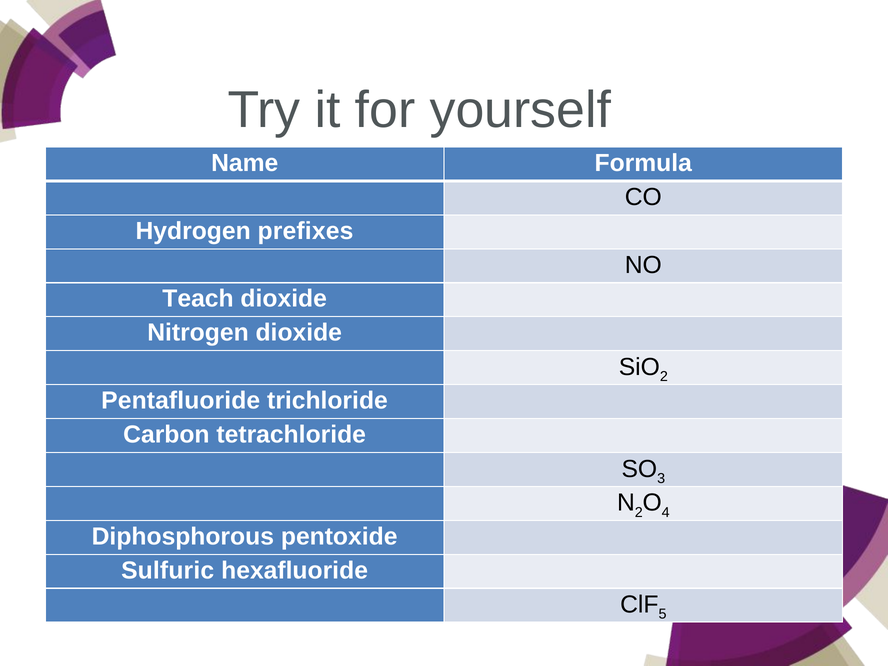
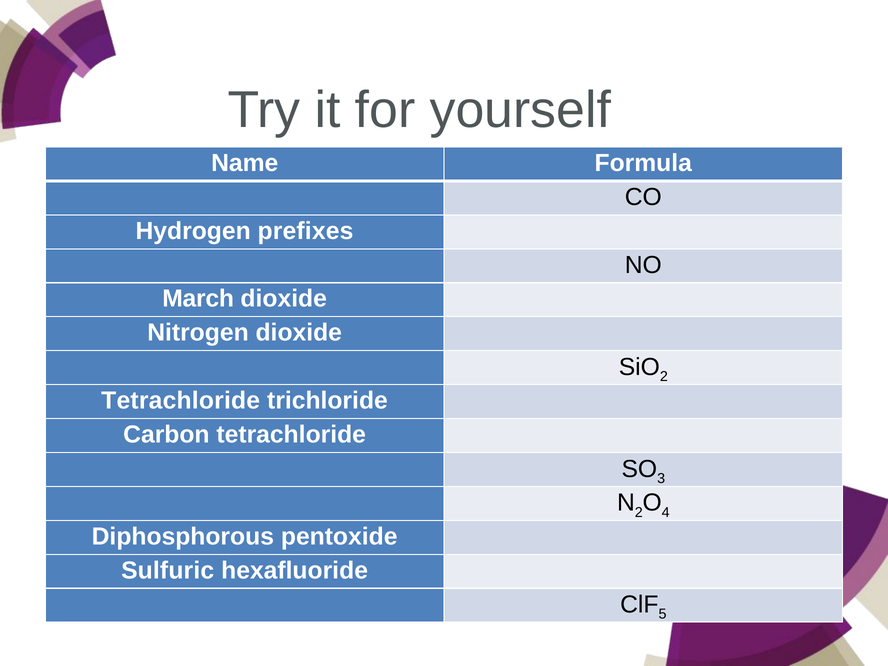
Teach: Teach -> March
Pentafluoride at (181, 401): Pentafluoride -> Tetrachloride
